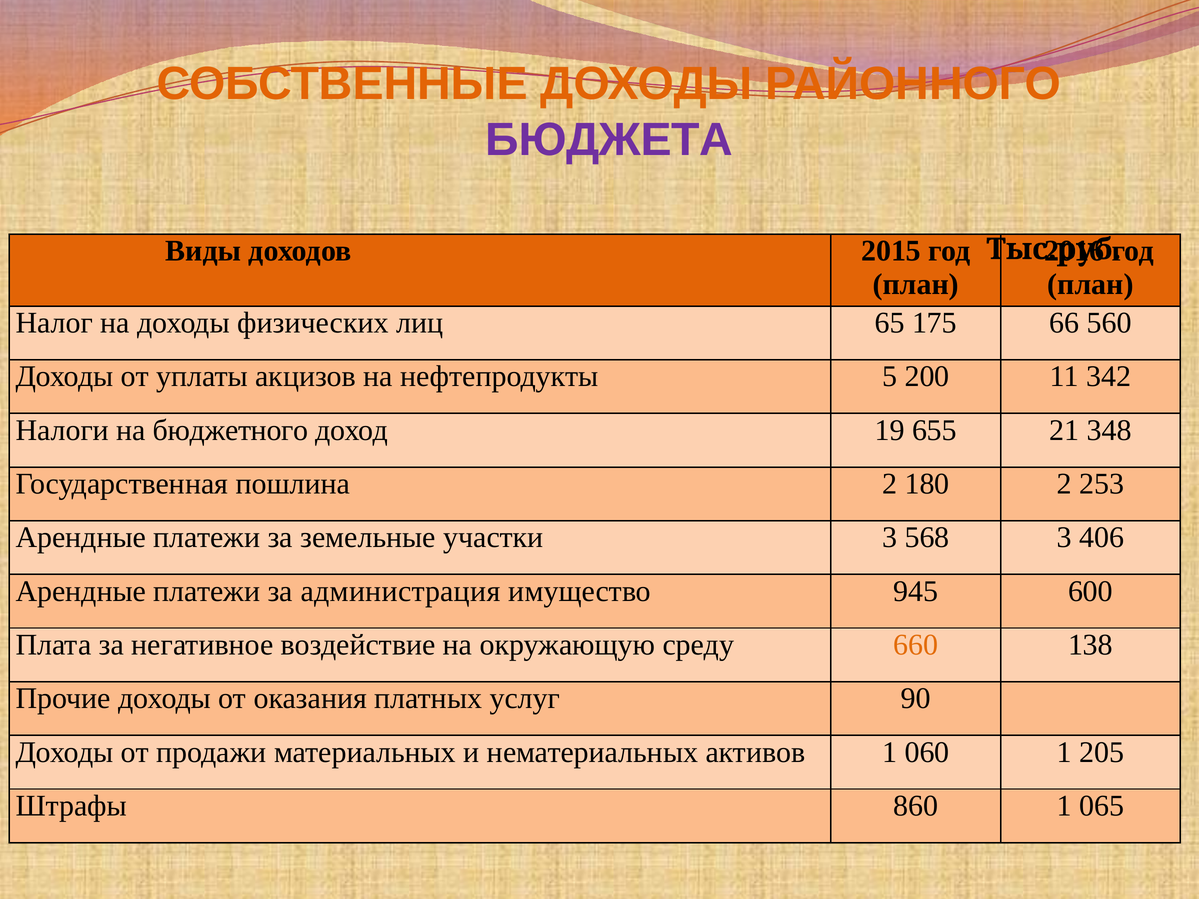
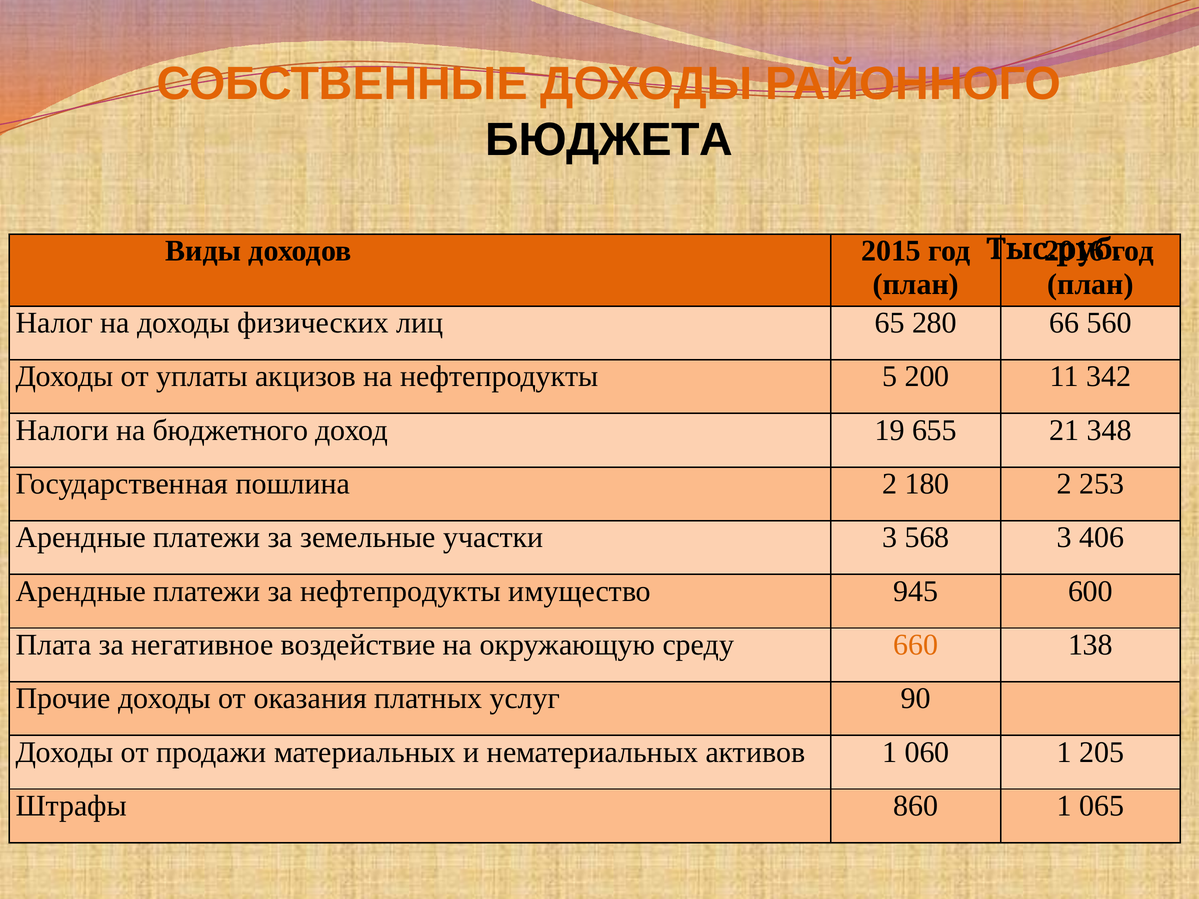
БЮДЖЕТА colour: purple -> black
175: 175 -> 280
за администрация: администрация -> нефтепродукты
